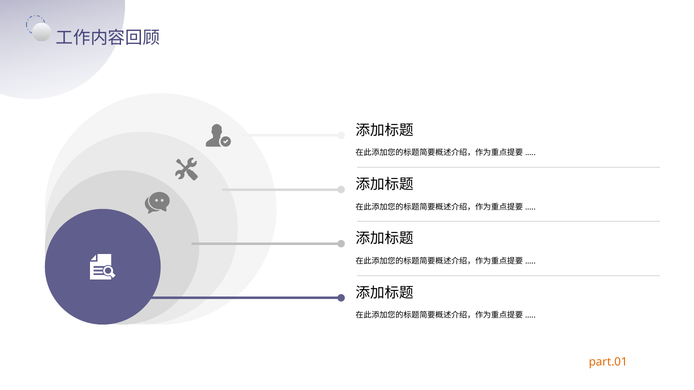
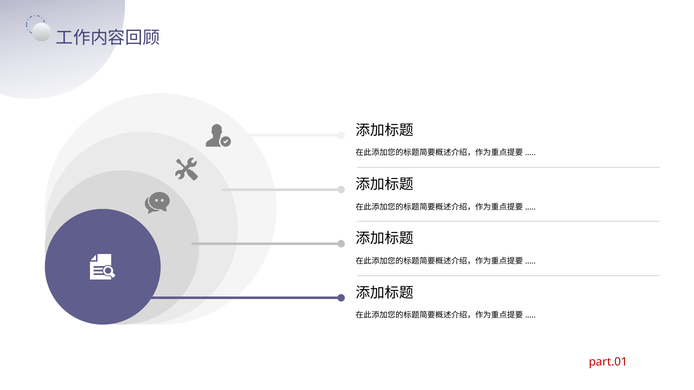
part.01 colour: orange -> red
